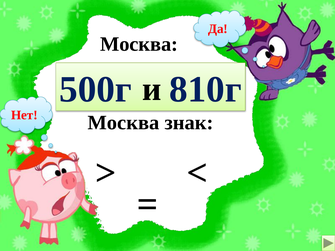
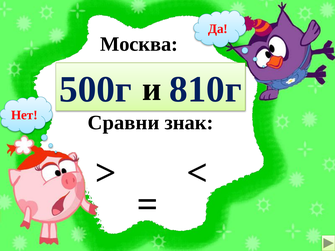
Москва at (124, 123): Москва -> Сравни
